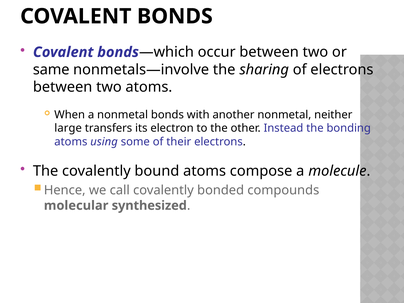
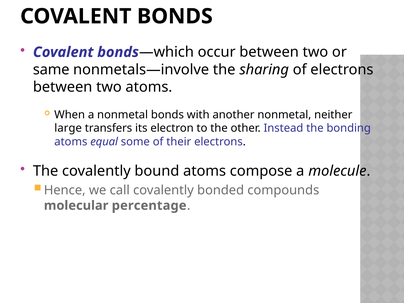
using: using -> equal
synthesized: synthesized -> percentage
